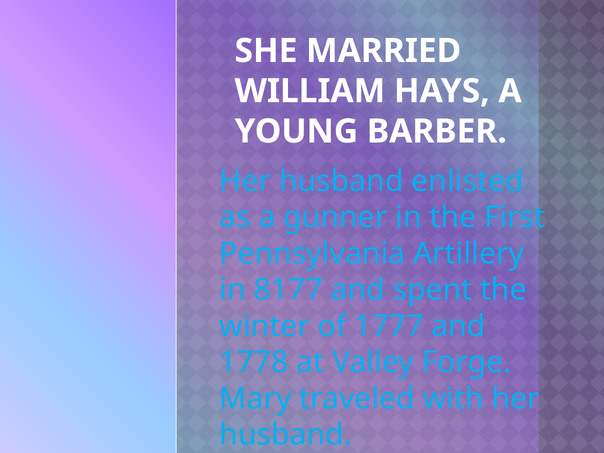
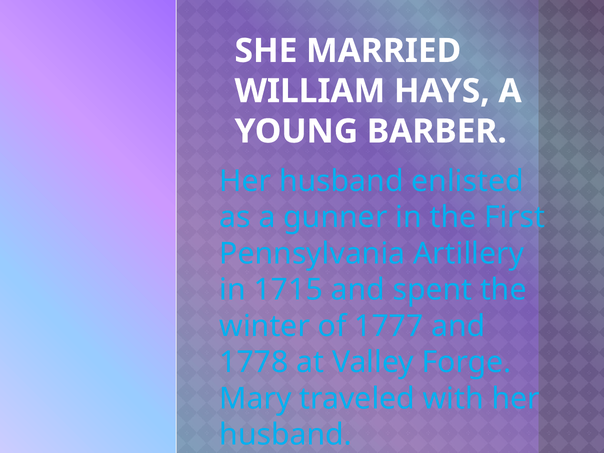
8177: 8177 -> 1715
